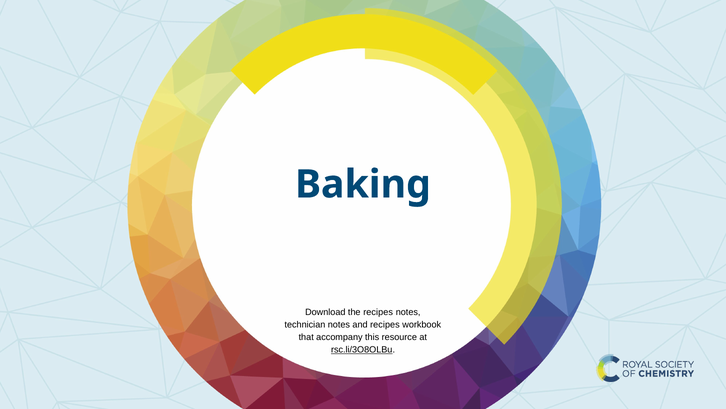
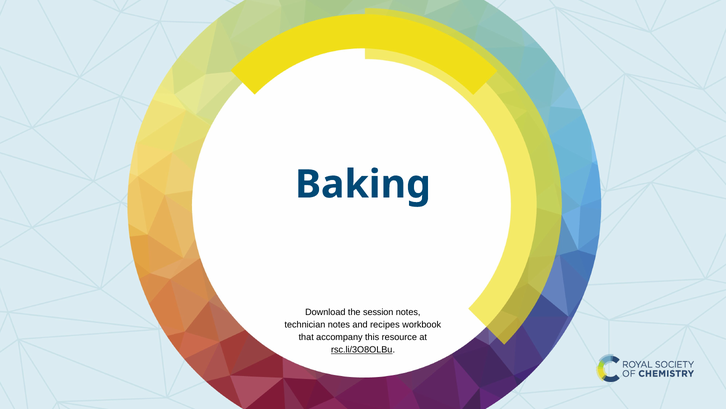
the recipes: recipes -> session
